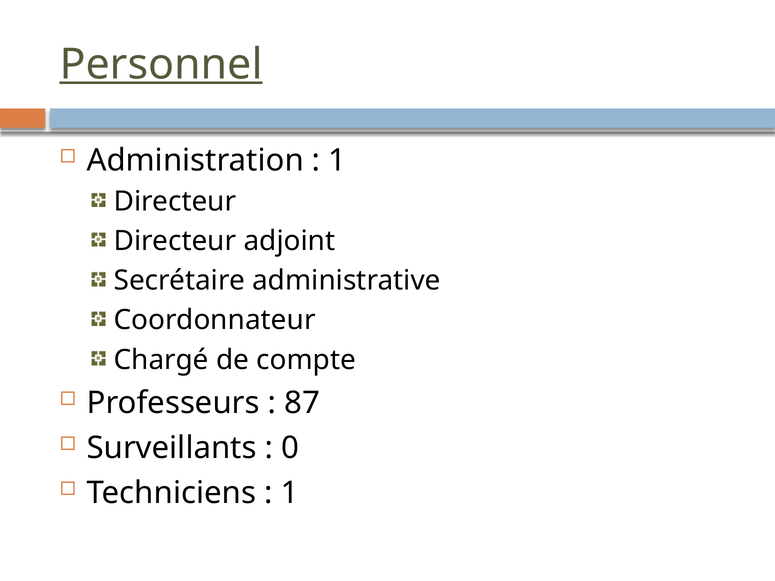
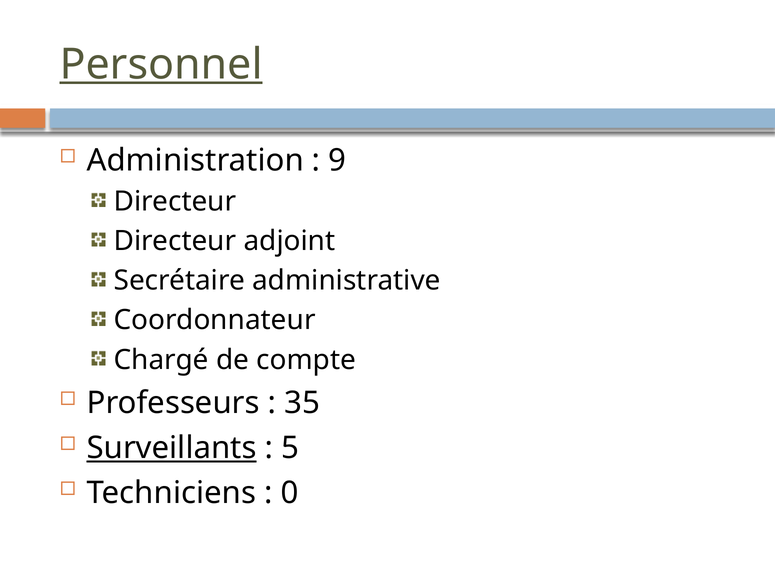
1 at (337, 160): 1 -> 9
87: 87 -> 35
Surveillants underline: none -> present
0: 0 -> 5
1 at (290, 493): 1 -> 0
